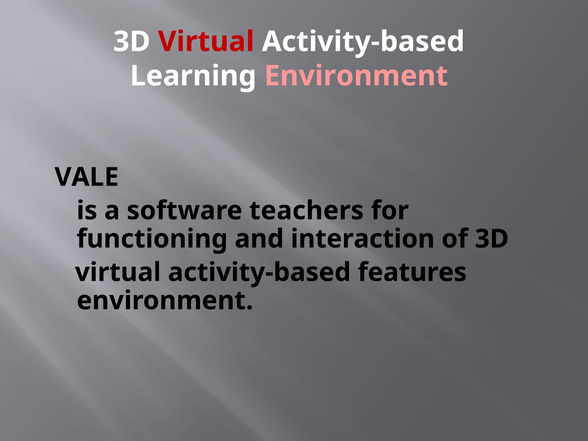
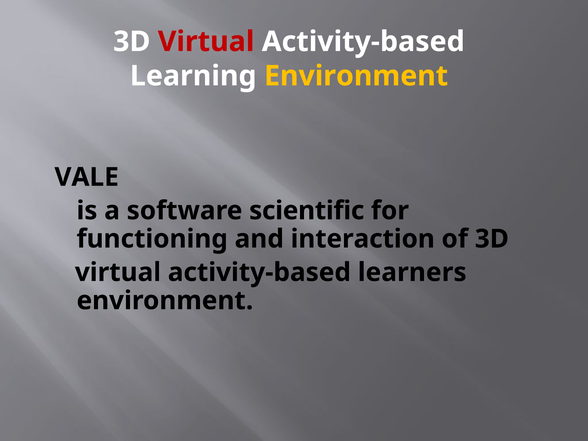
Environment at (356, 76) colour: pink -> yellow
teachers: teachers -> scientific
features: features -> learners
